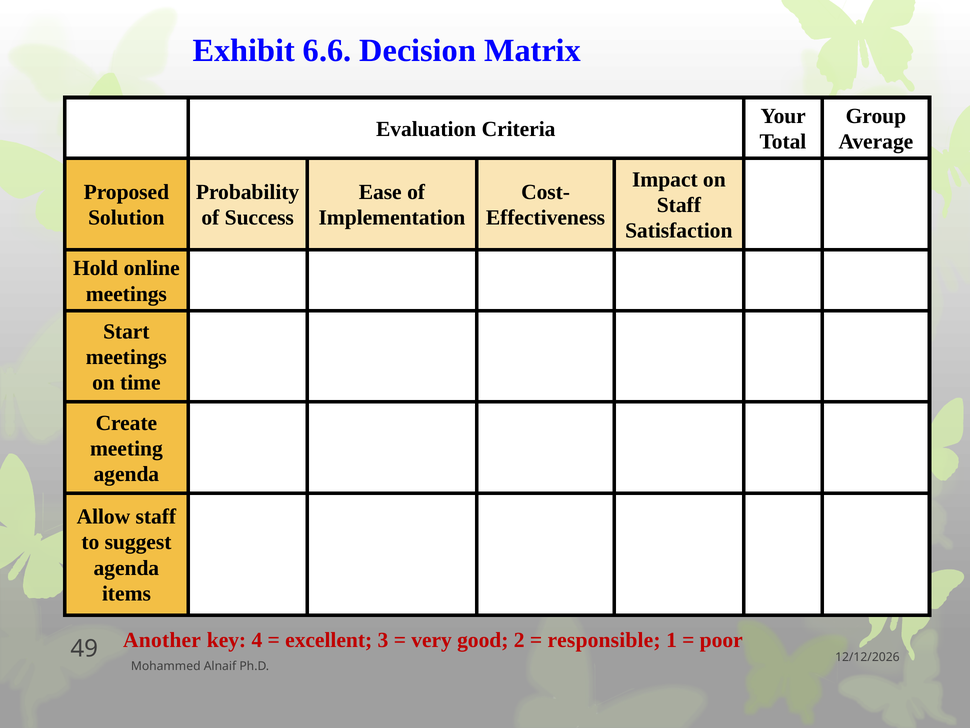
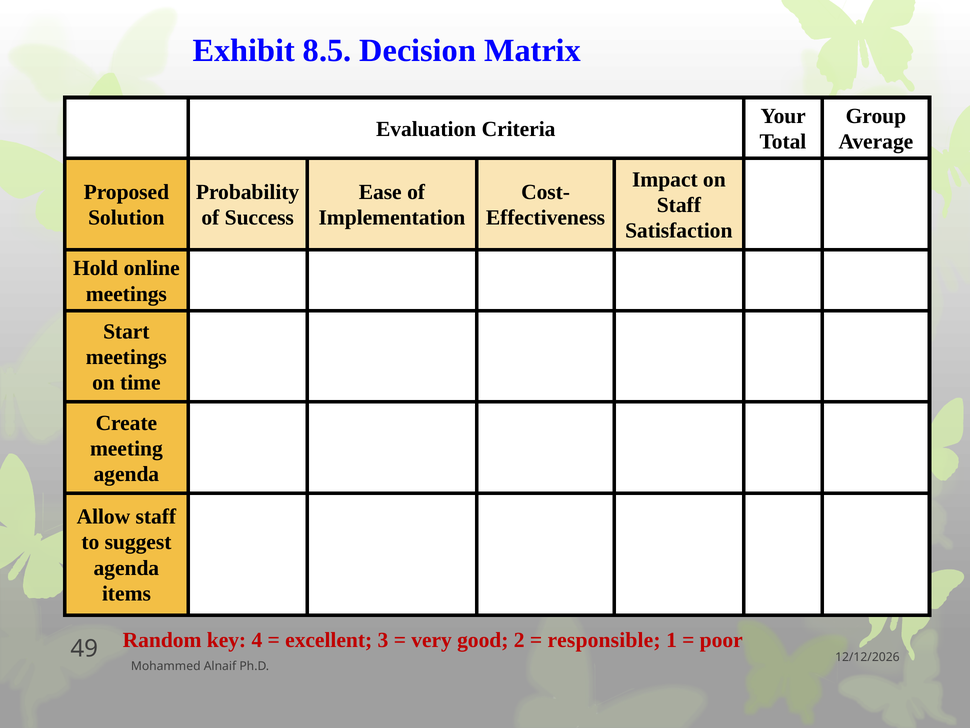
6.6: 6.6 -> 8.5
Another: Another -> Random
